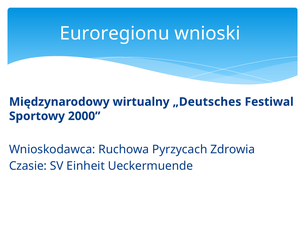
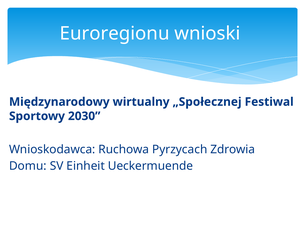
„Deutsches: „Deutsches -> „Społecznej
2000: 2000 -> 2030
Czasie: Czasie -> Domu
